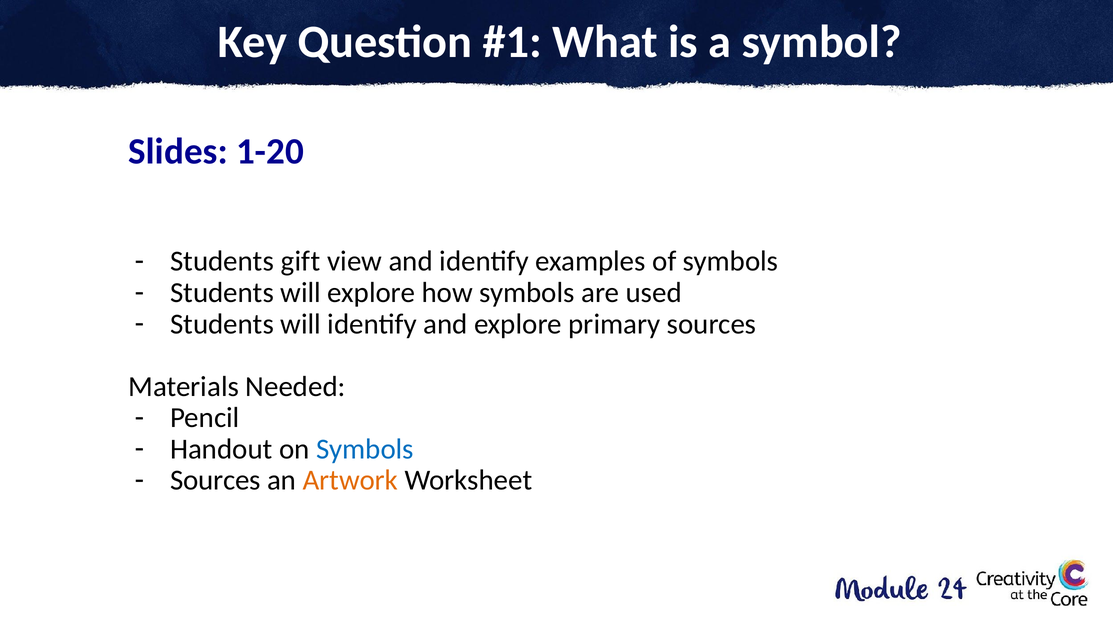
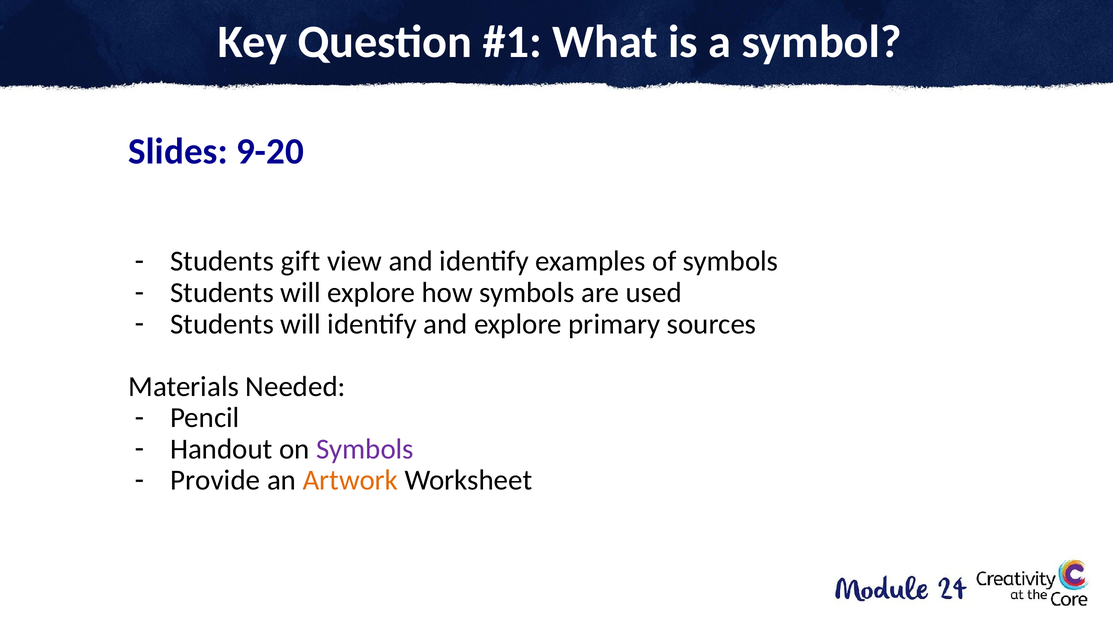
1-20: 1-20 -> 9-20
Symbols at (365, 449) colour: blue -> purple
Sources at (215, 480): Sources -> Provide
